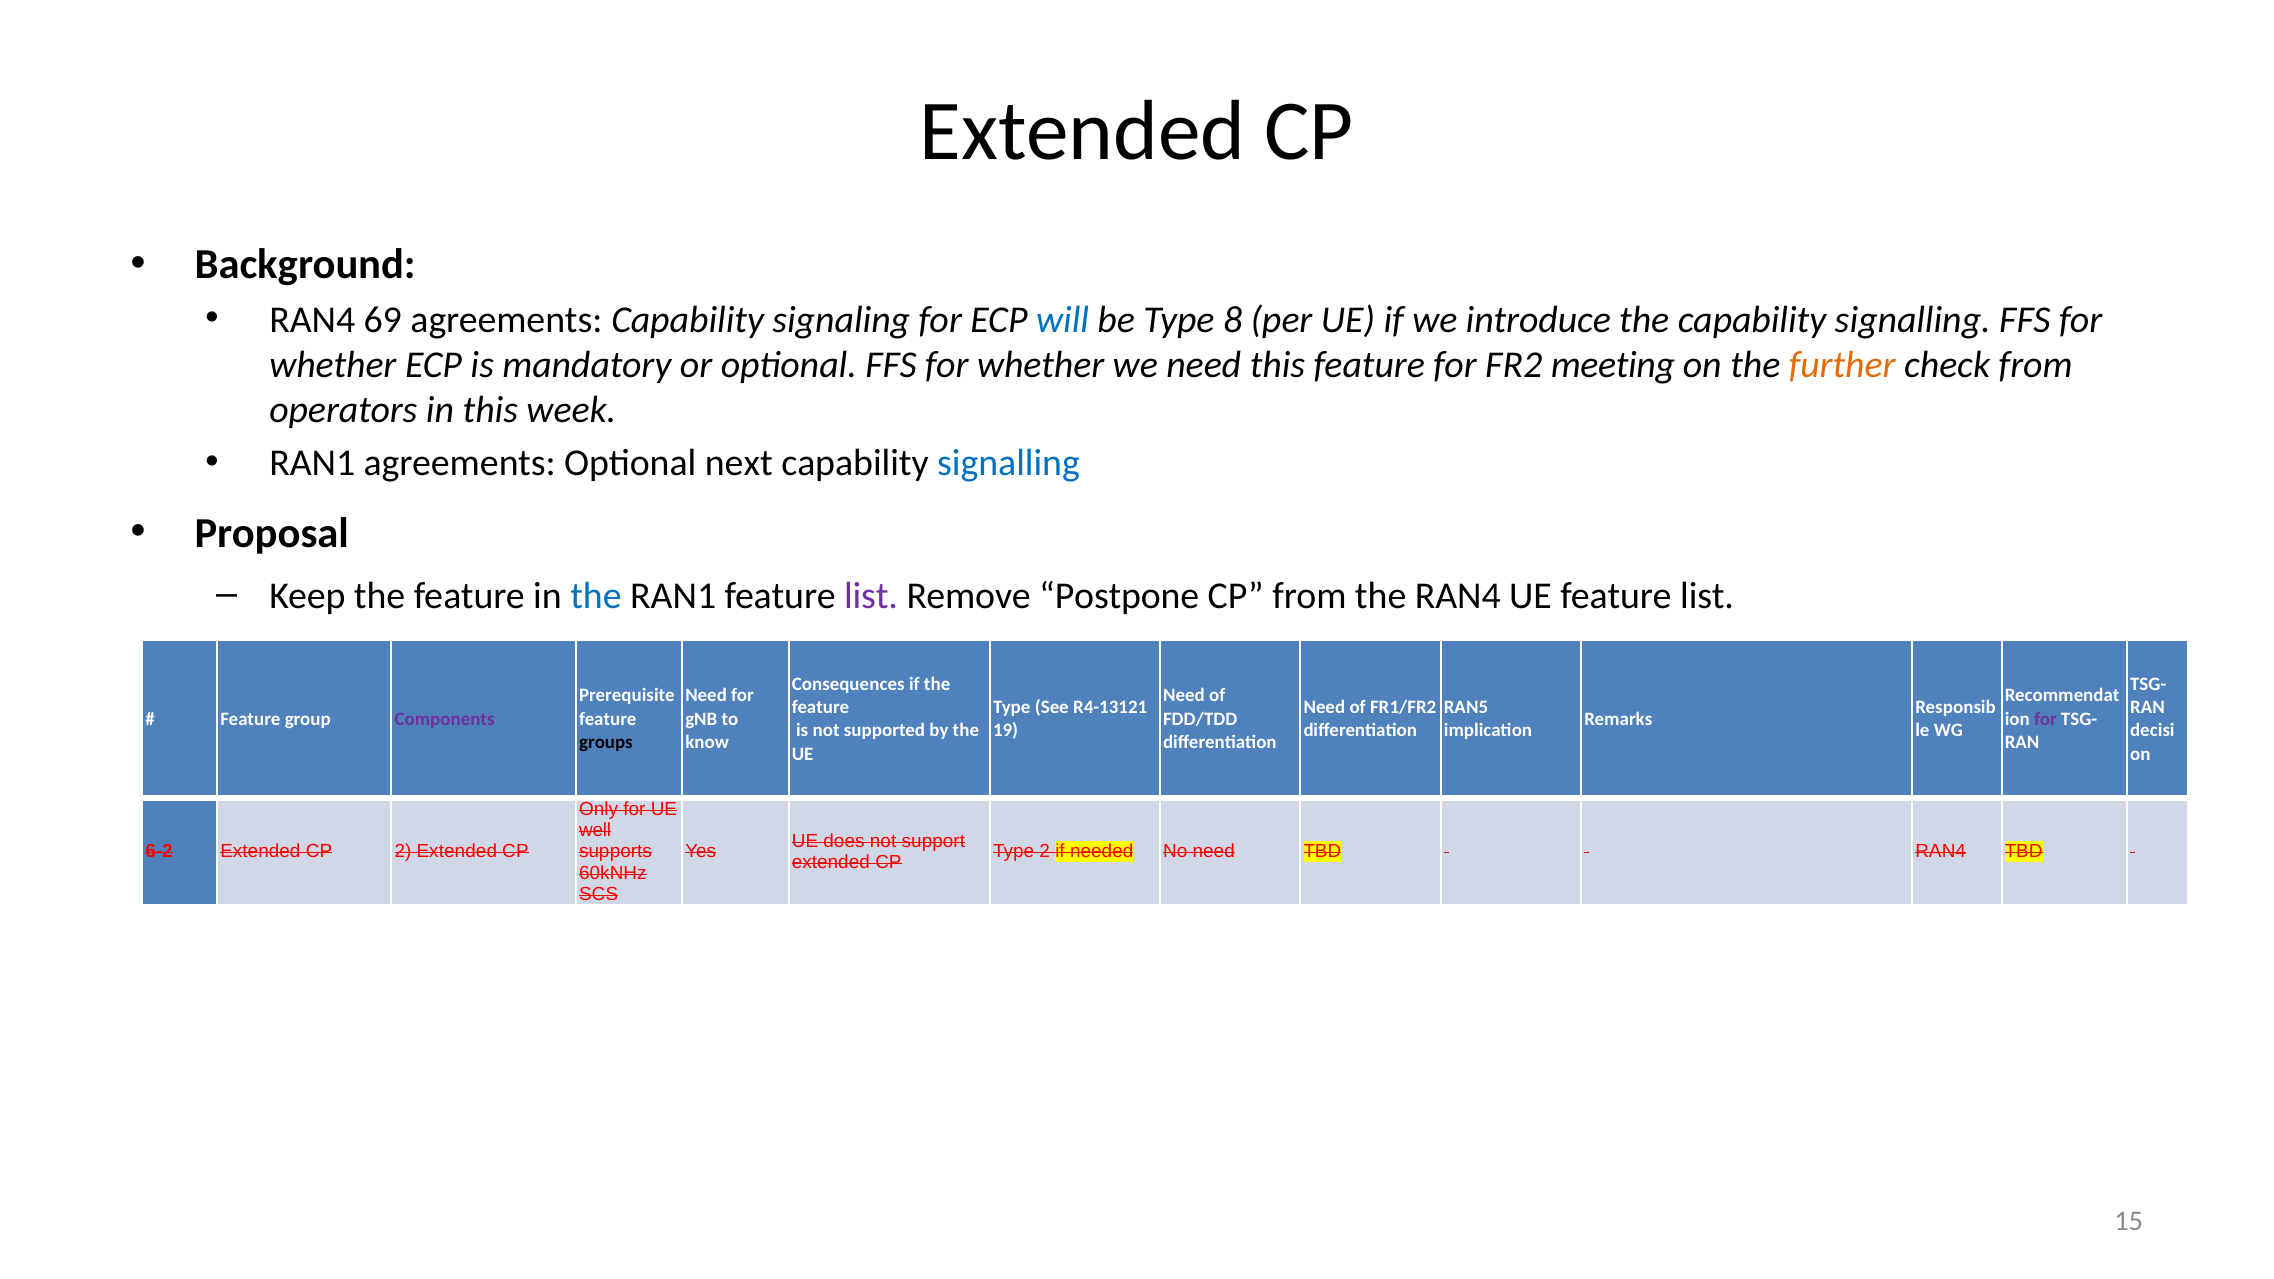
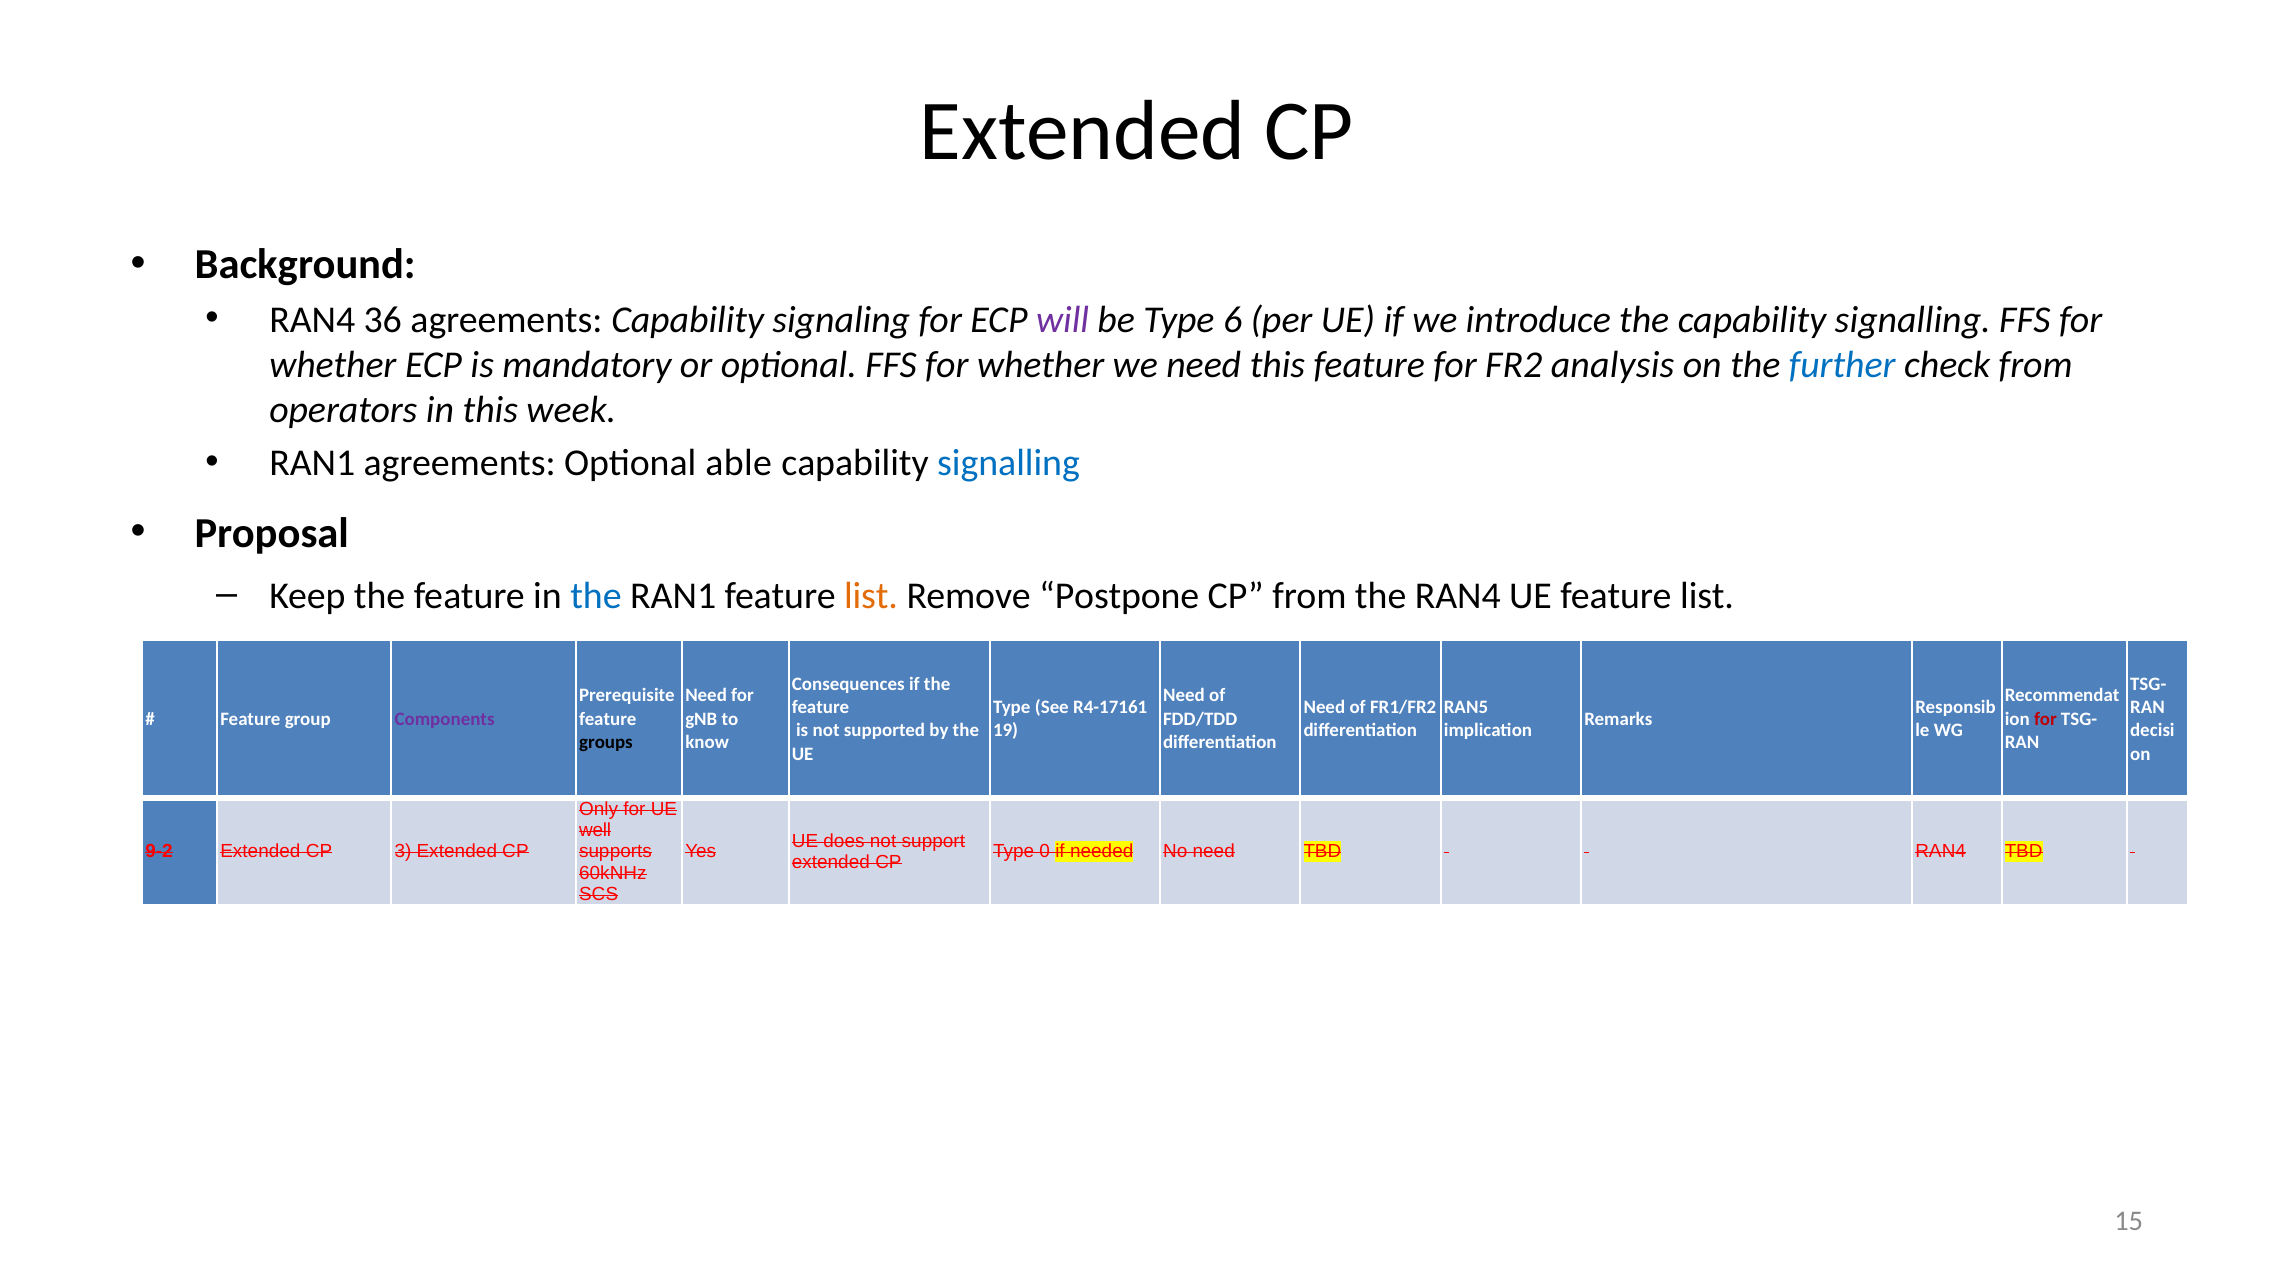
69: 69 -> 36
will colour: blue -> purple
8: 8 -> 6
meeting: meeting -> analysis
further colour: orange -> blue
next: next -> able
list at (871, 596) colour: purple -> orange
R4-13121: R4-13121 -> R4-17161
for at (2045, 719) colour: purple -> red
6-2: 6-2 -> 9-2
CP 2: 2 -> 3
Type 2: 2 -> 0
